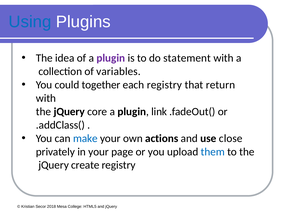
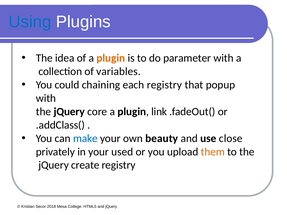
plugin at (111, 58) colour: purple -> orange
statement: statement -> parameter
together: together -> chaining
return: return -> popup
actions: actions -> beauty
page: page -> used
them colour: blue -> orange
